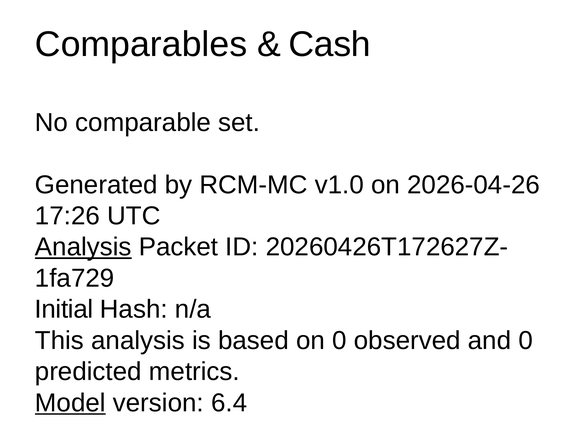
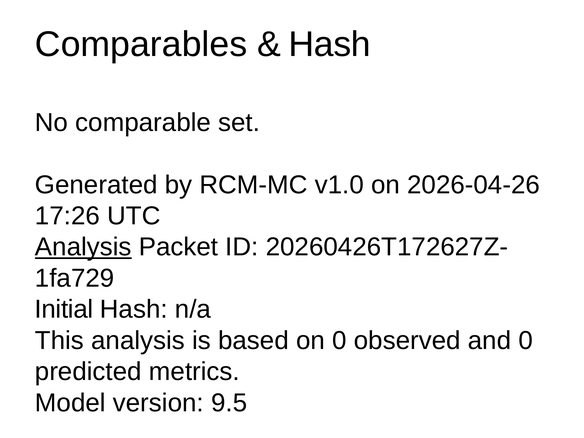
Cash at (330, 44): Cash -> Hash
Model underline: present -> none
6.4: 6.4 -> 9.5
